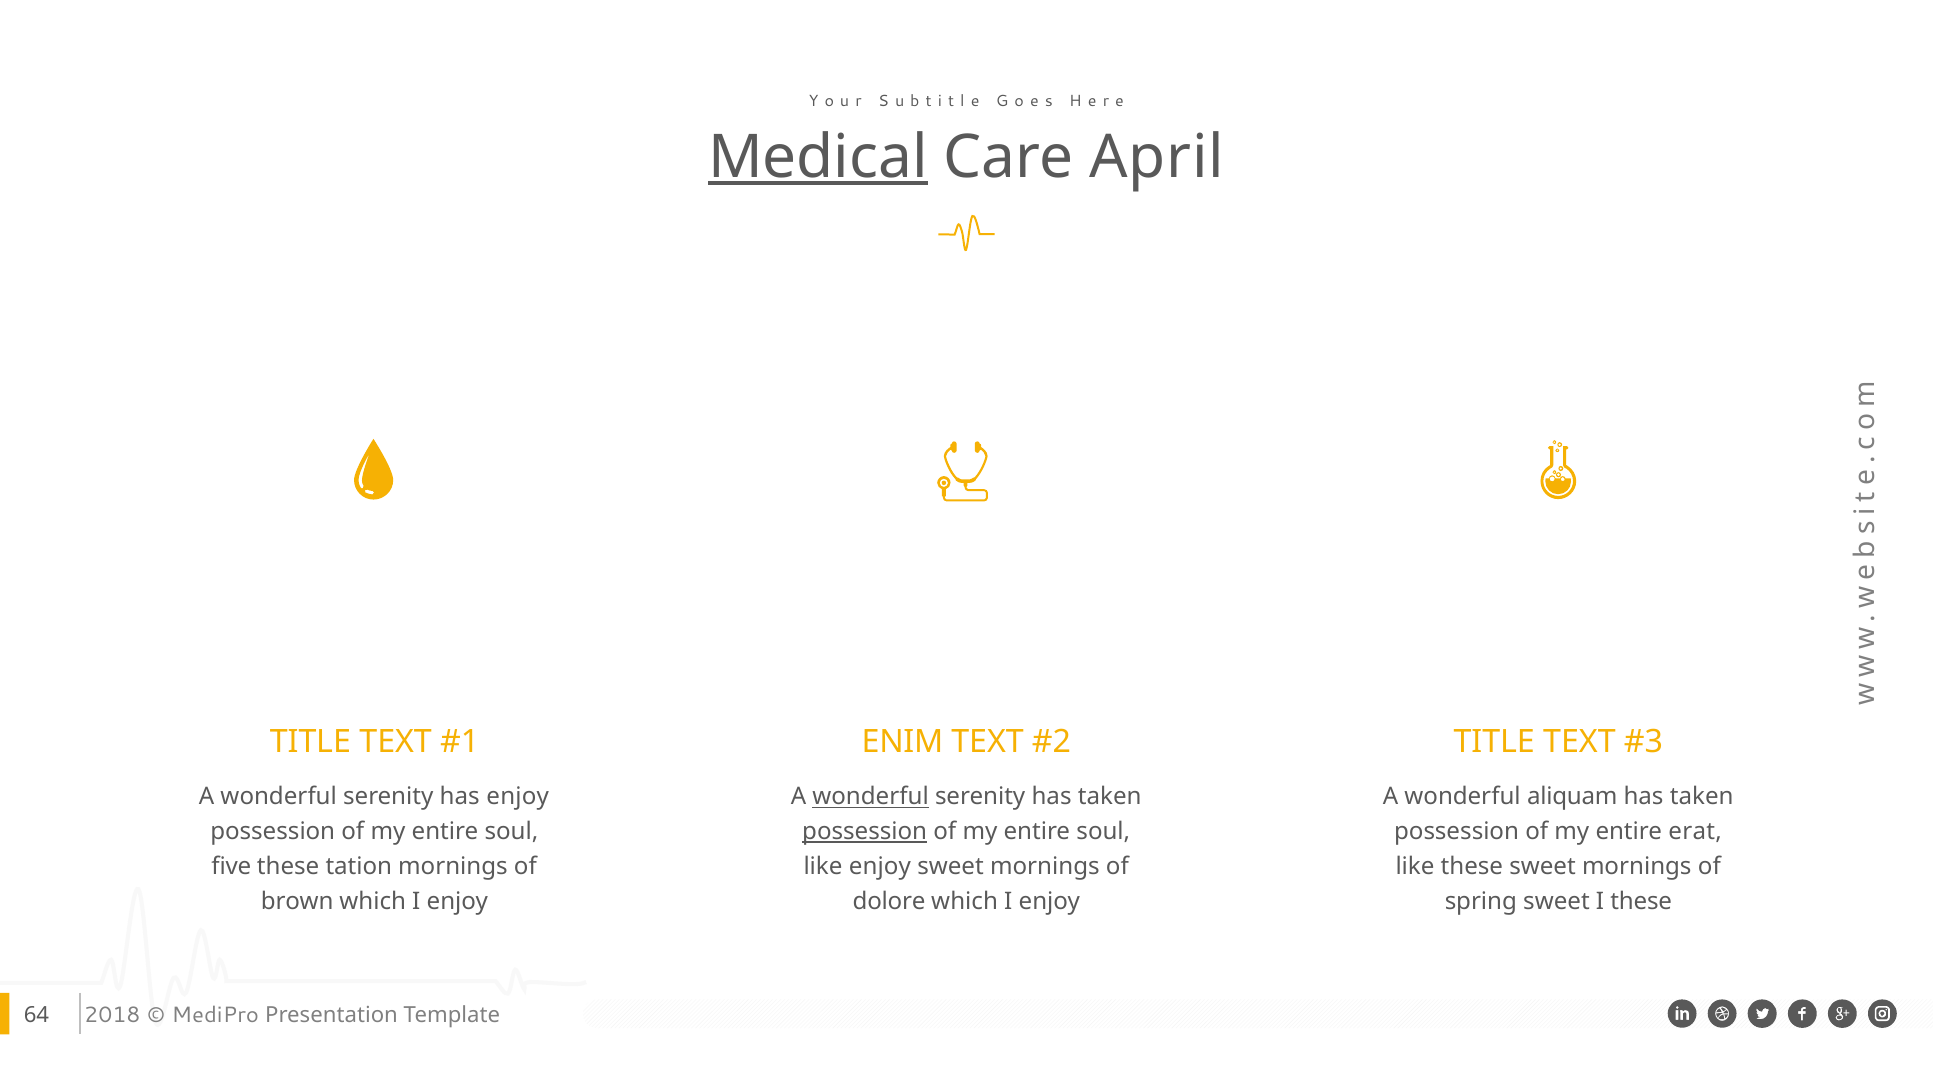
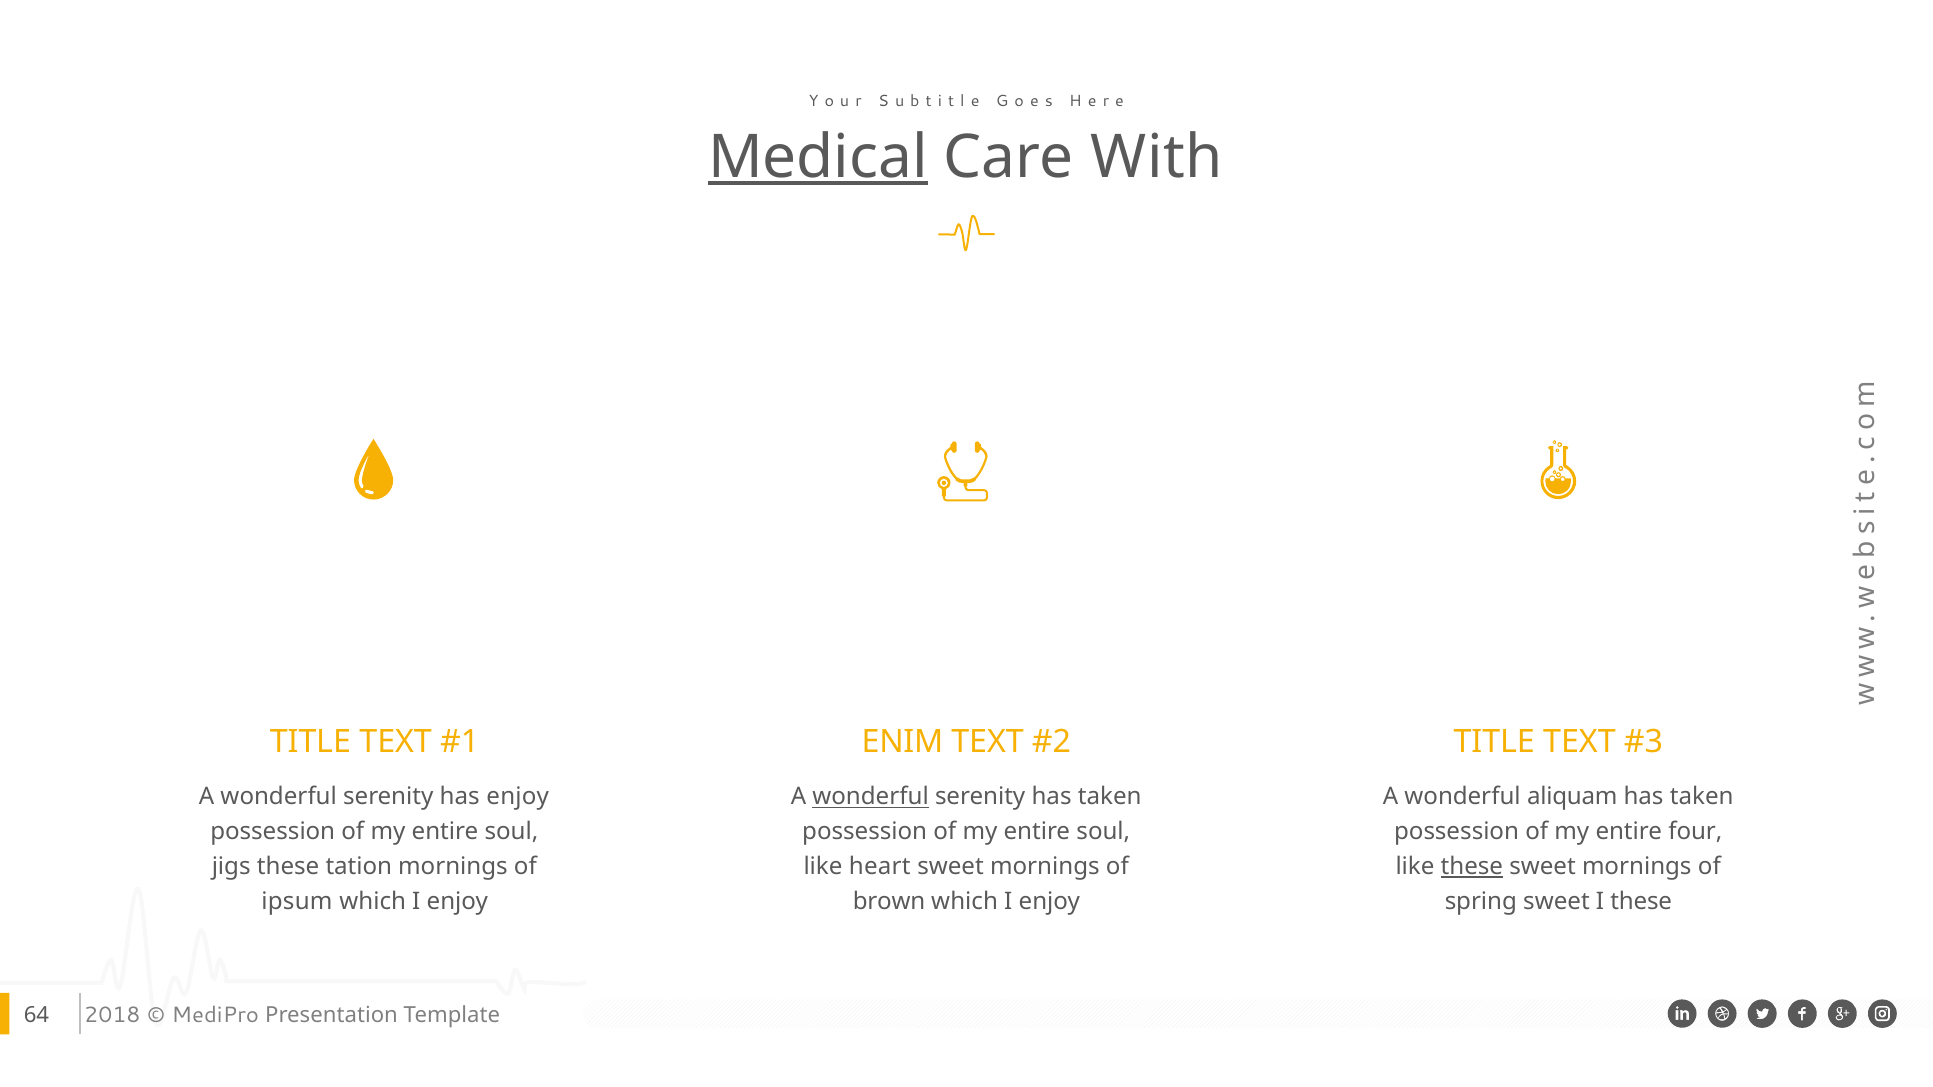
April: April -> With
possession at (865, 832) underline: present -> none
erat: erat -> four
five: five -> jigs
like enjoy: enjoy -> heart
these at (1472, 867) underline: none -> present
brown: brown -> ipsum
dolore: dolore -> brown
